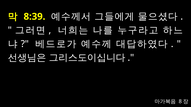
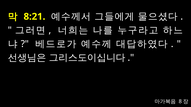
8:39: 8:39 -> 8:21
